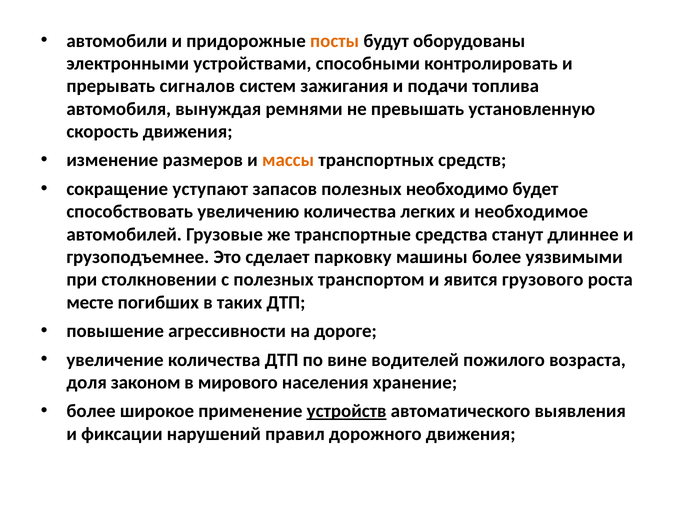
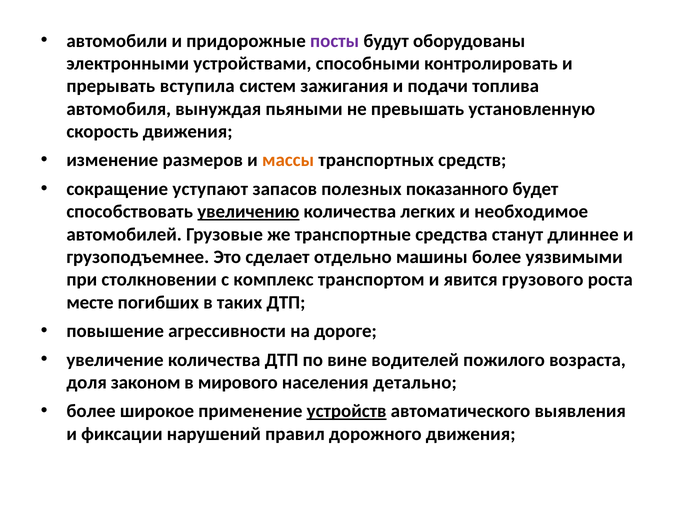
посты colour: orange -> purple
сигналов: сигналов -> вступила
ремнями: ремнями -> пьяными
необходимо: необходимо -> показанного
увеличению underline: none -> present
парковку: парковку -> отдельно
с полезных: полезных -> комплекс
хранение: хранение -> детально
